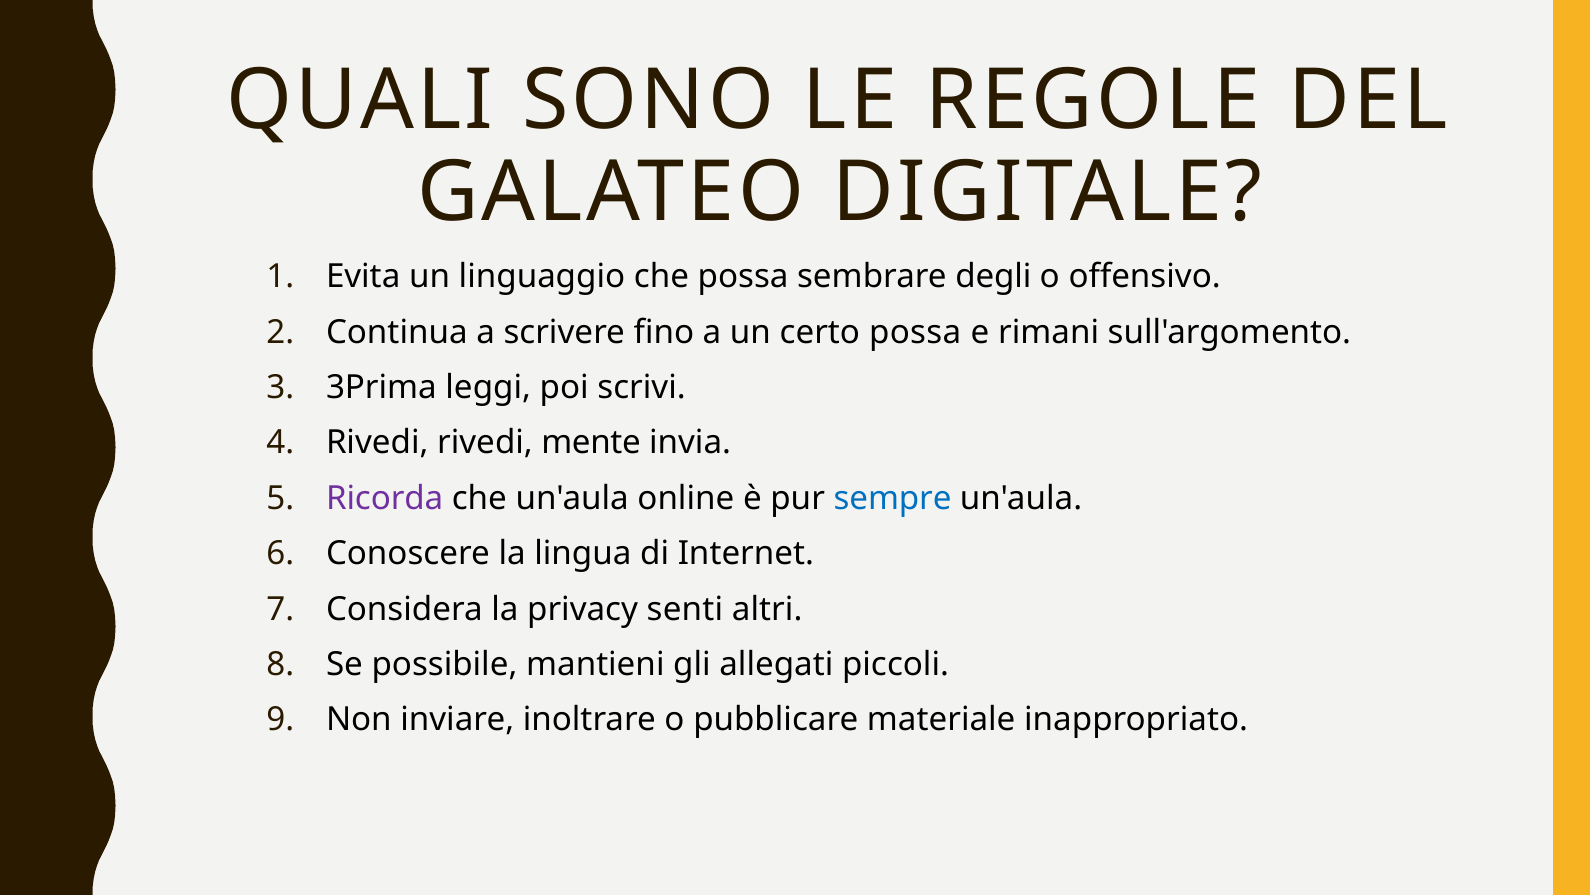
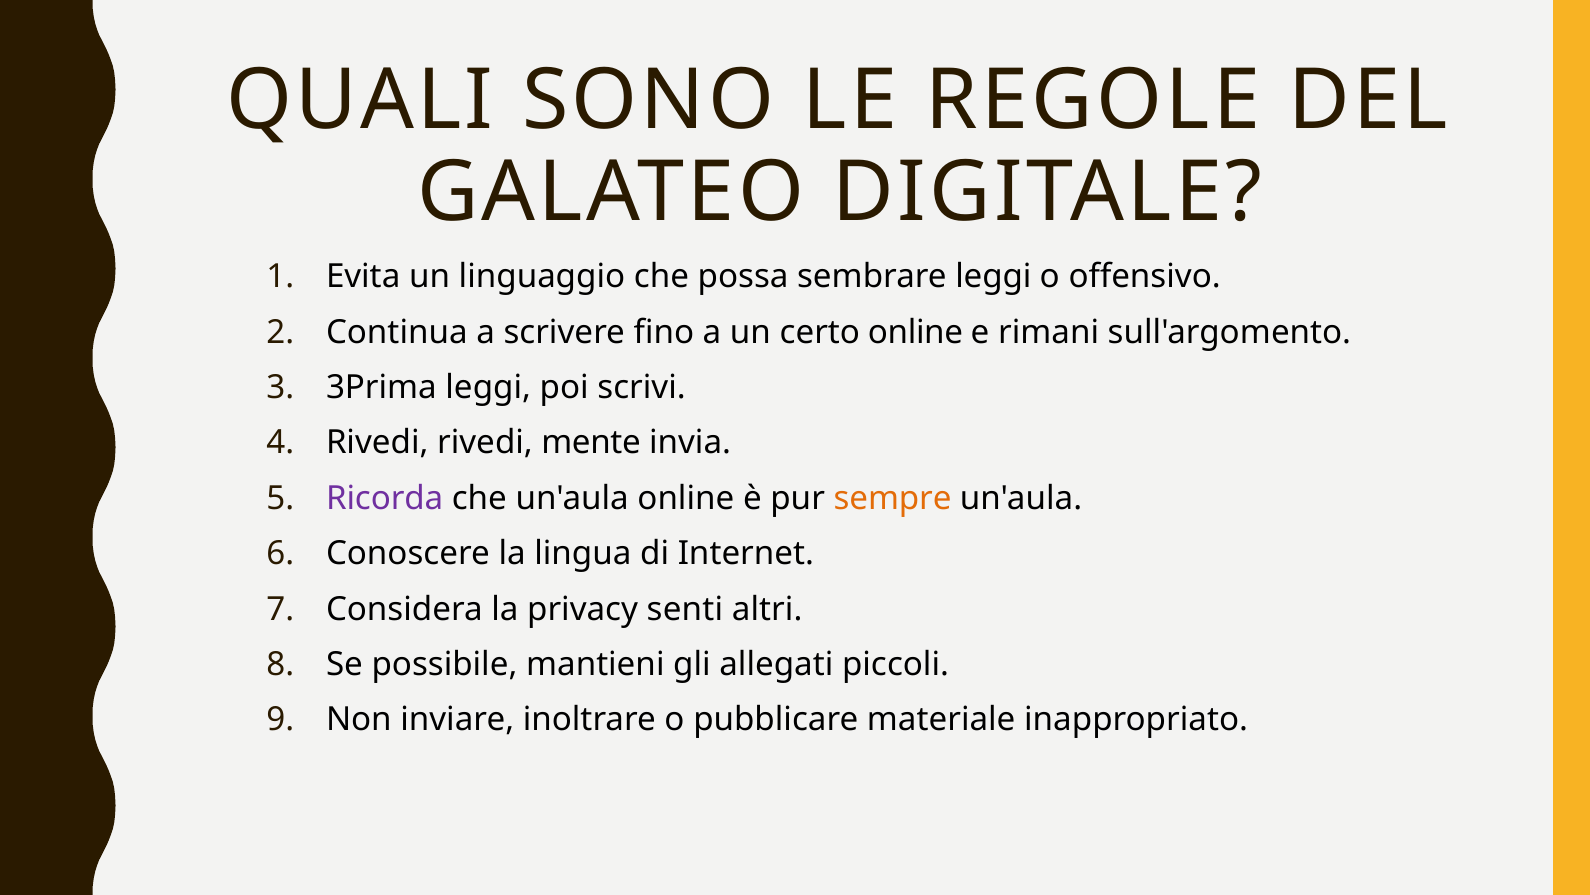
sembrare degli: degli -> leggi
certo possa: possa -> online
sempre colour: blue -> orange
